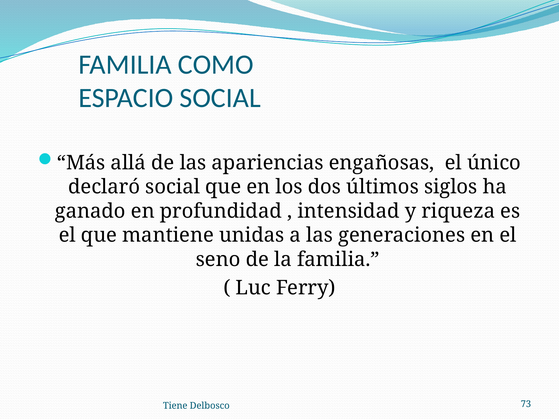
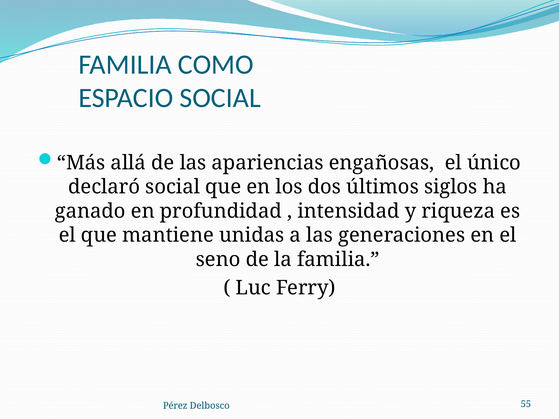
Tiene: Tiene -> Pérez
73: 73 -> 55
